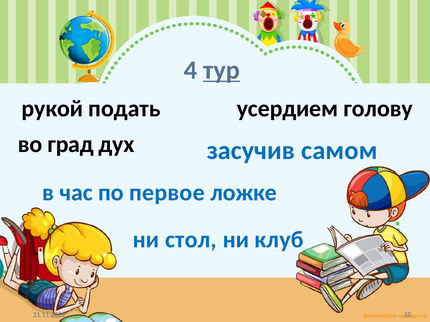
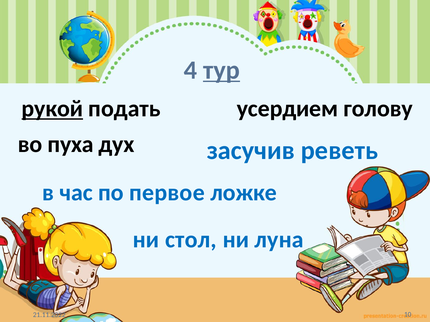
рукой underline: none -> present
град: град -> пуха
самом: самом -> реветь
клуб: клуб -> луна
